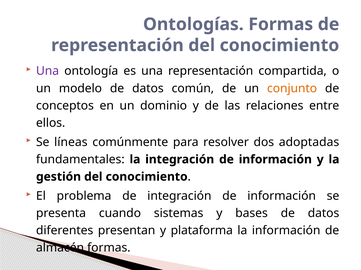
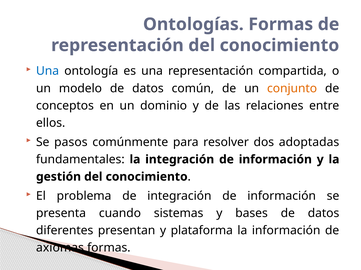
Una at (48, 71) colour: purple -> blue
líneas: líneas -> pasos
almacén: almacén -> axiomas
